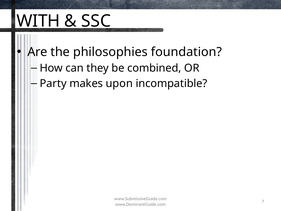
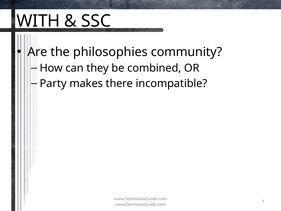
foundation: foundation -> community
upon: upon -> there
